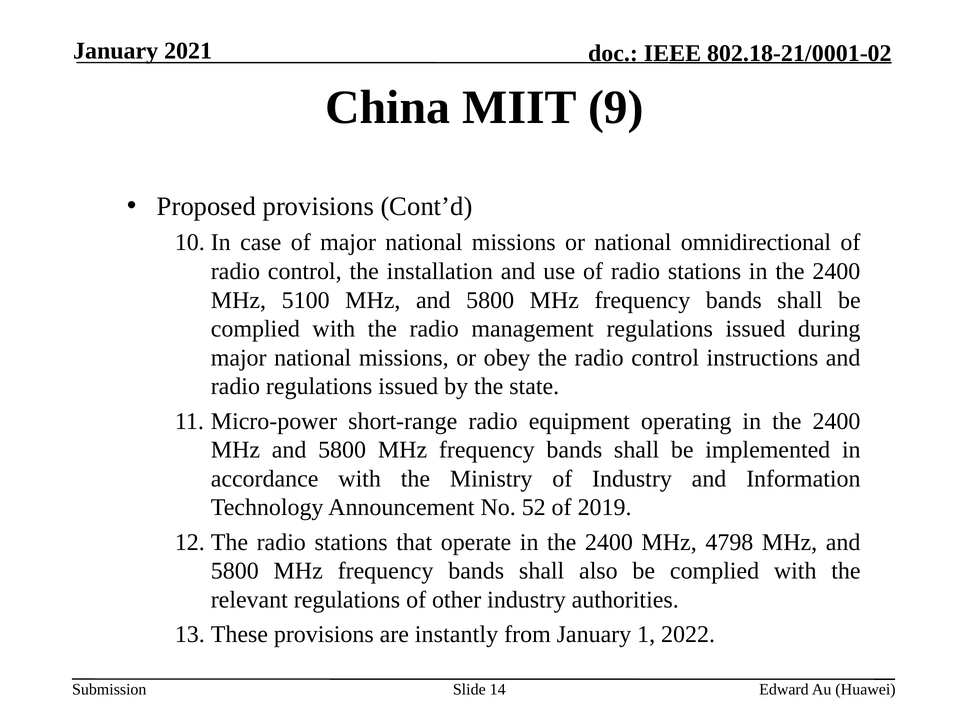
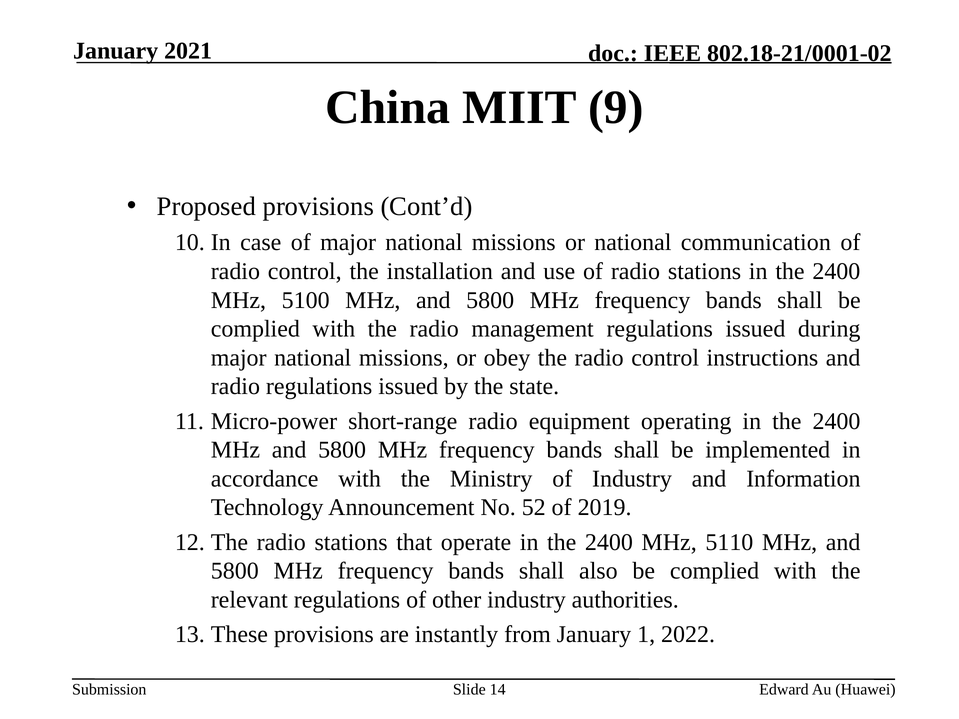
omnidirectional: omnidirectional -> communication
4798: 4798 -> 5110
